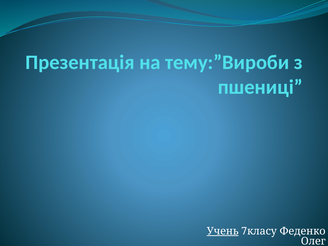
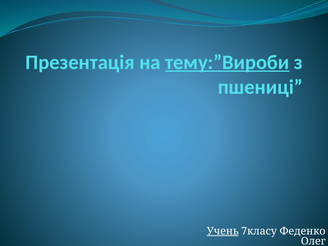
тему:”Вироби underline: none -> present
